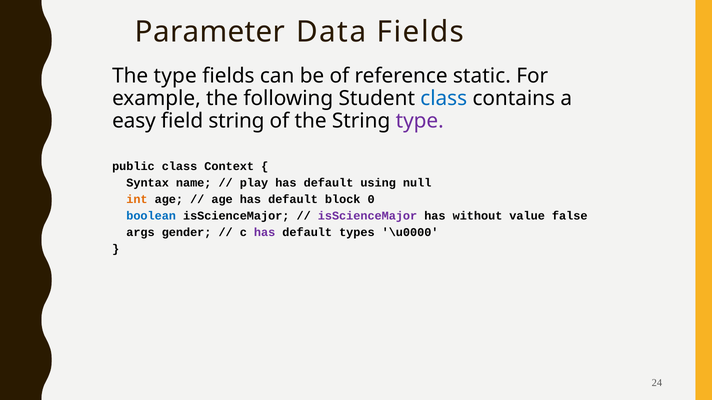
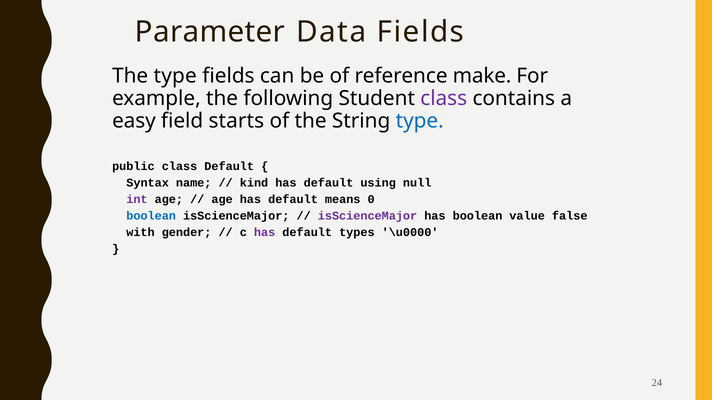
static: static -> make
class at (444, 98) colour: blue -> purple
field string: string -> starts
type at (420, 121) colour: purple -> blue
class Context: Context -> Default
play: play -> kind
int colour: orange -> purple
block: block -> means
has without: without -> boolean
args: args -> with
